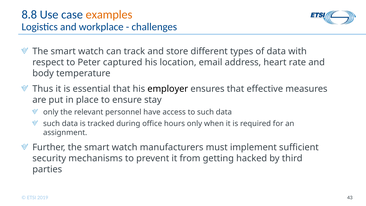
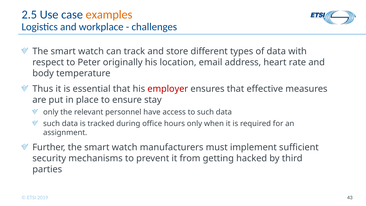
8.8: 8.8 -> 2.5
captured: captured -> originally
employer colour: black -> red
